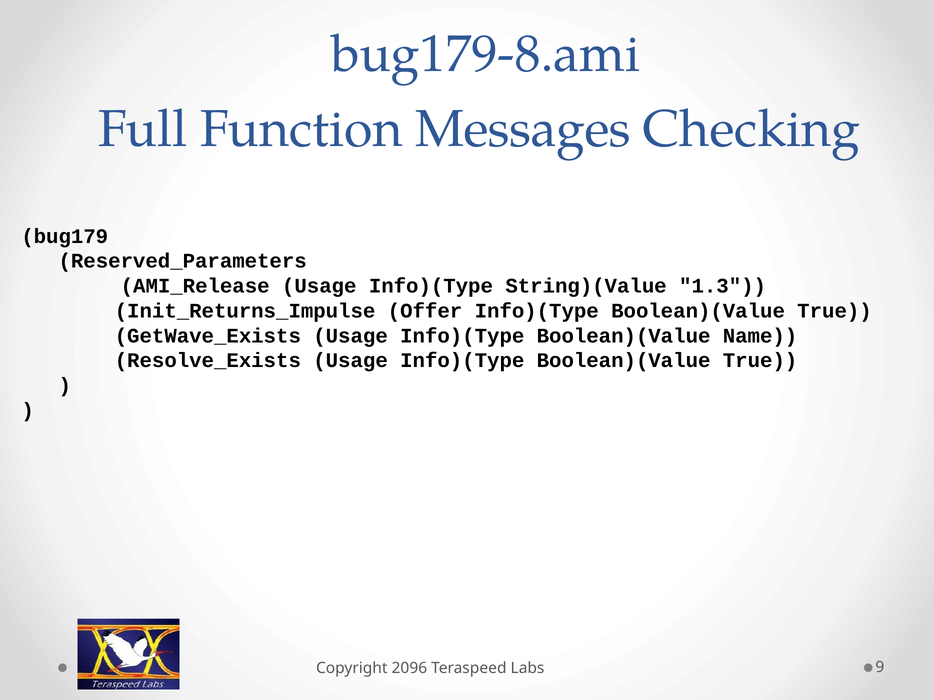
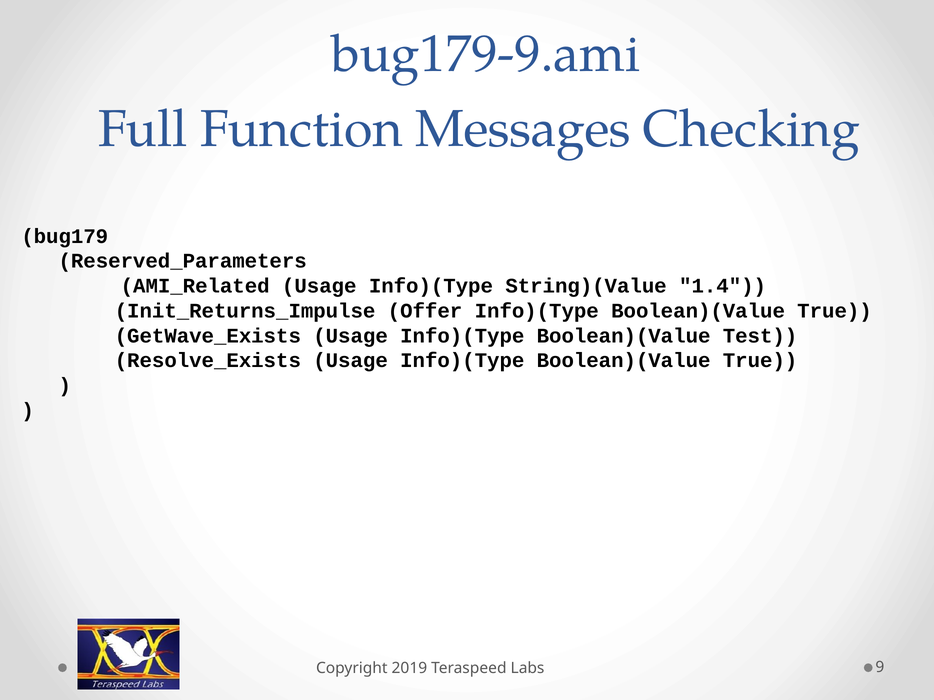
bug179-8.ami: bug179-8.ami -> bug179-9.ami
AMI_Release: AMI_Release -> AMI_Related
1.3: 1.3 -> 1.4
Name: Name -> Test
2096: 2096 -> 2019
